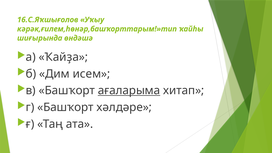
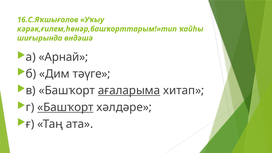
Ҡайҙа: Ҡайҙа -> Арнай
исем: исем -> тәүге
Башҡорт at (65, 107) underline: none -> present
